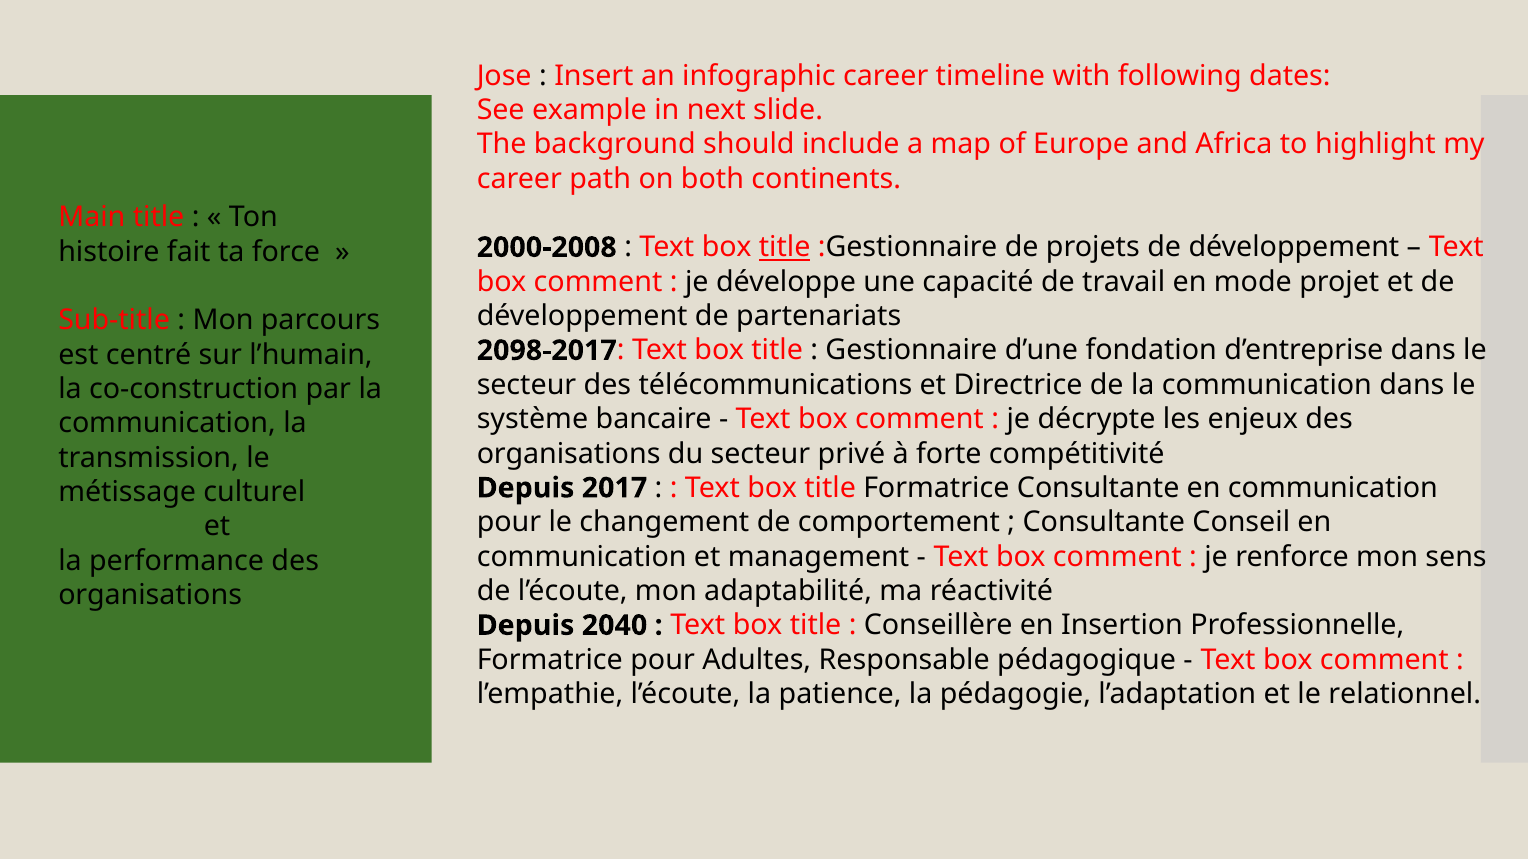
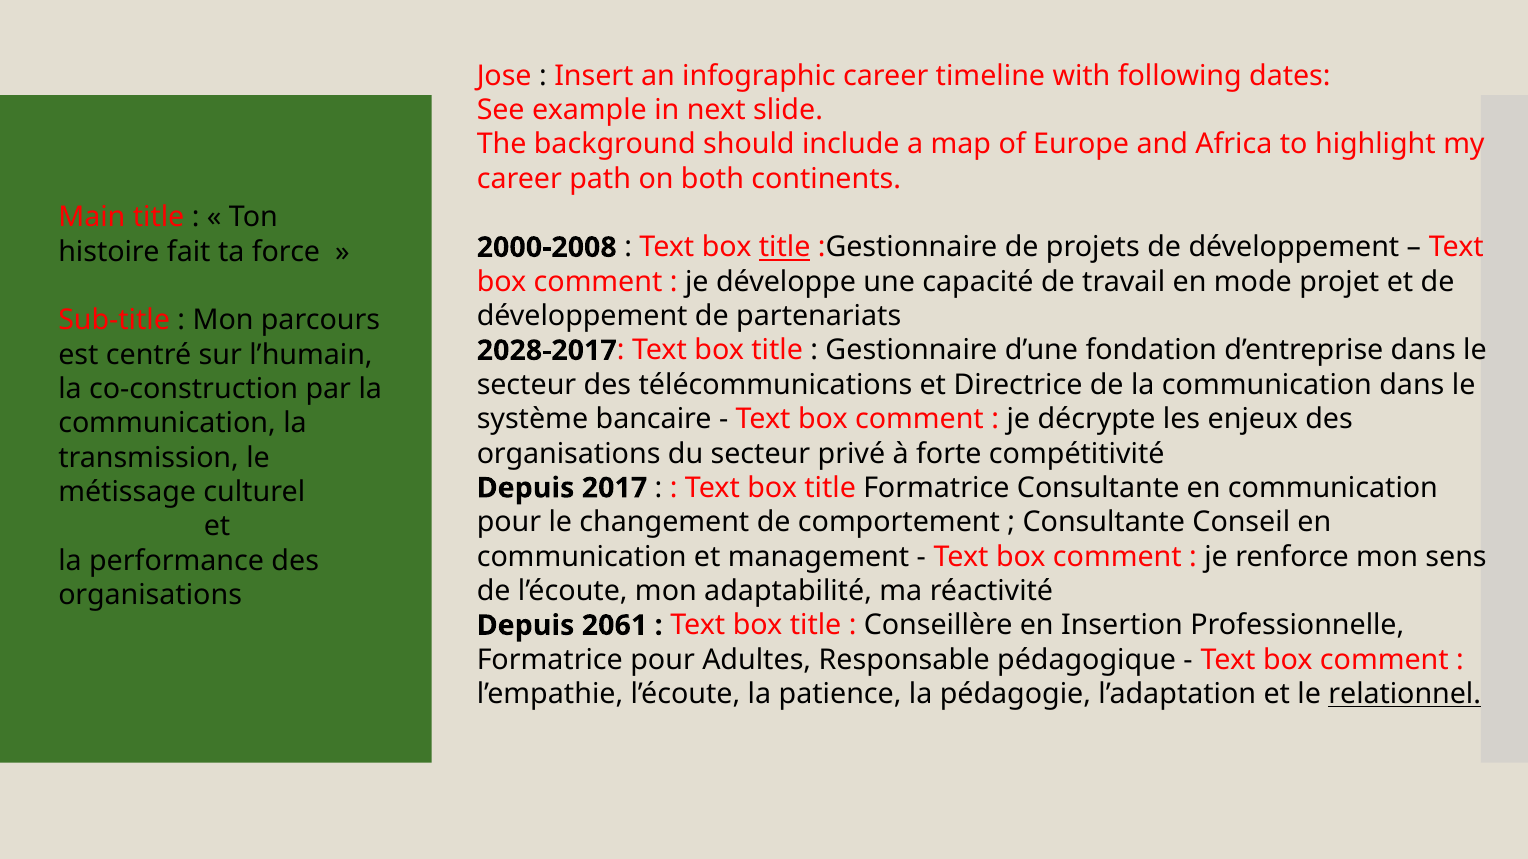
2098-2017: 2098-2017 -> 2028-2017
2040: 2040 -> 2061
relationnel underline: none -> present
